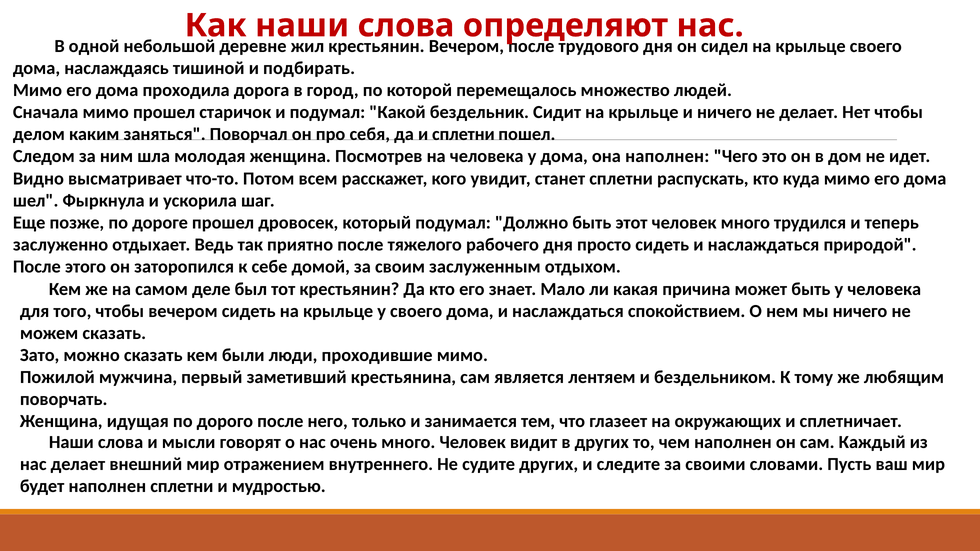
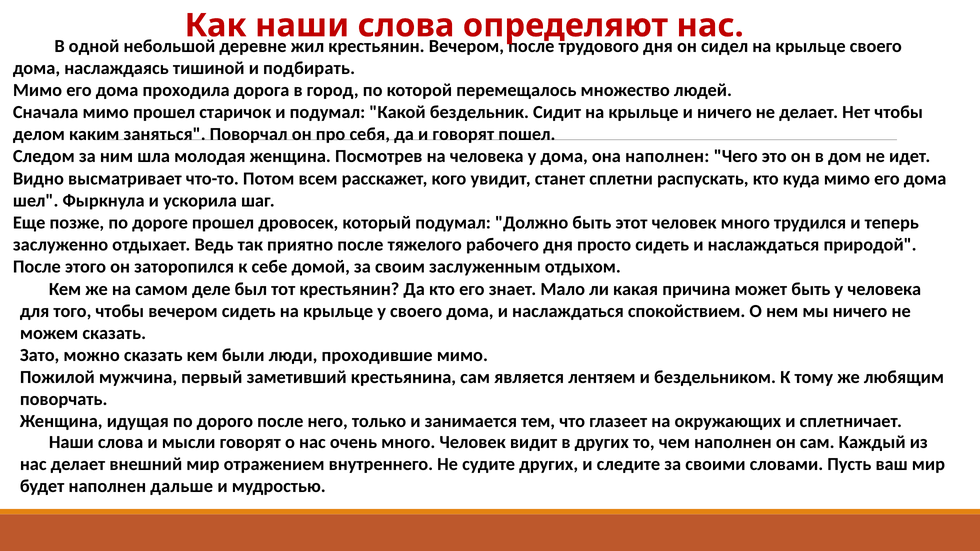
и сплетни: сплетни -> говорят
наполнен сплетни: сплетни -> дальше
